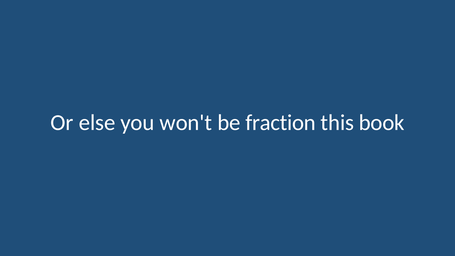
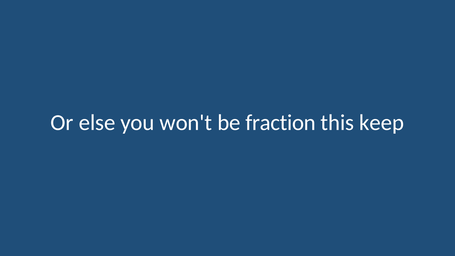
book: book -> keep
